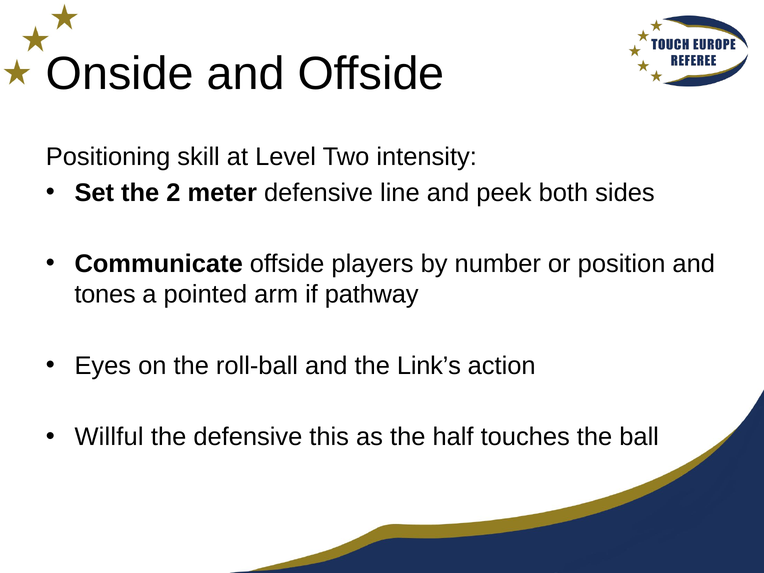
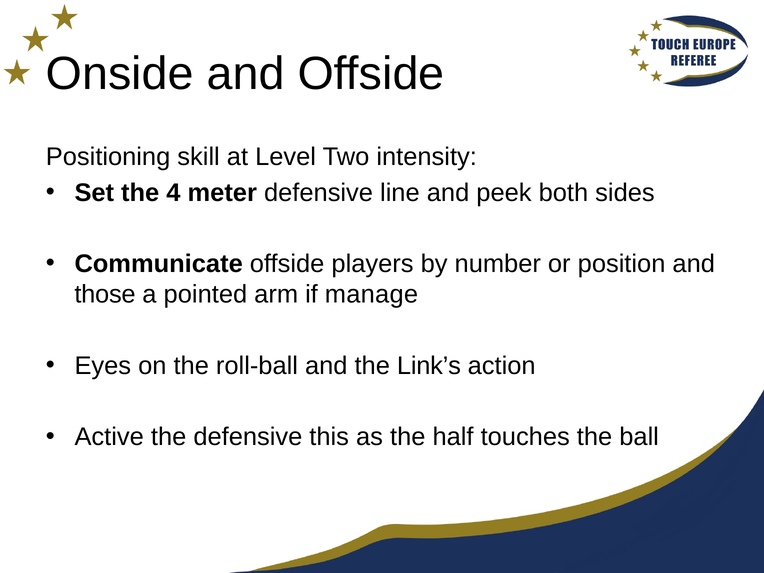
2: 2 -> 4
tones: tones -> those
pathway: pathway -> manage
Willful: Willful -> Active
